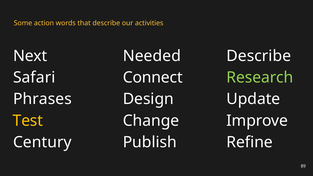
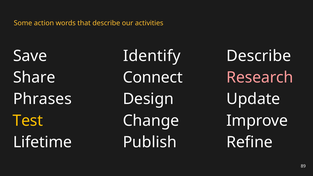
Next: Next -> Save
Needed: Needed -> Identify
Safari: Safari -> Share
Research colour: light green -> pink
Century: Century -> Lifetime
